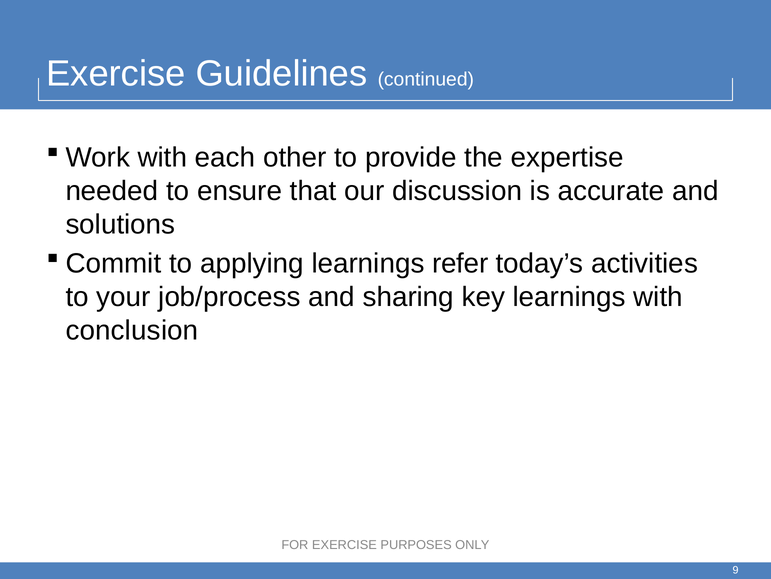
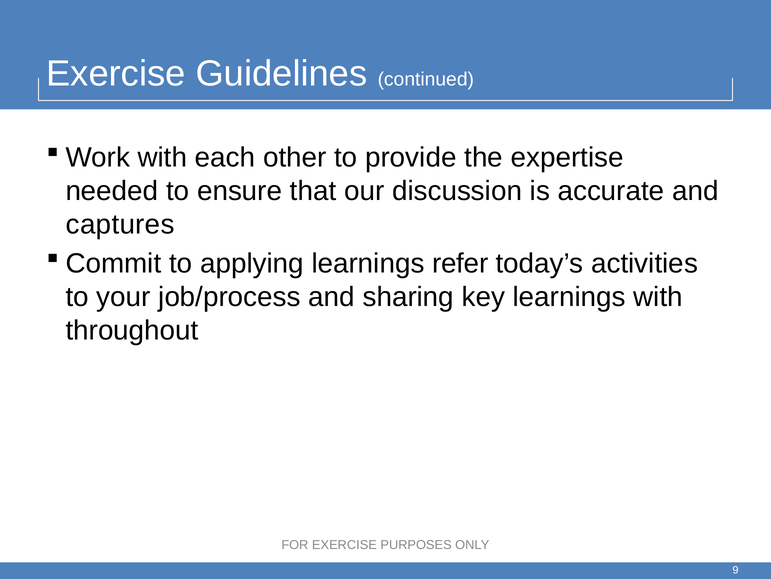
solutions: solutions -> captures
conclusion: conclusion -> throughout
